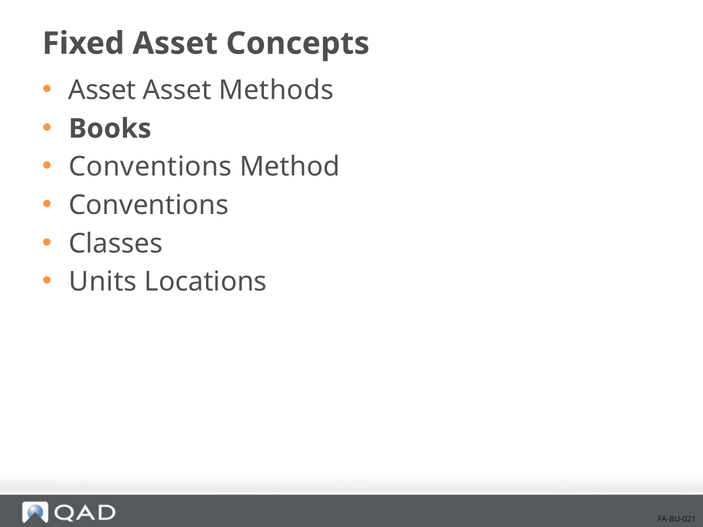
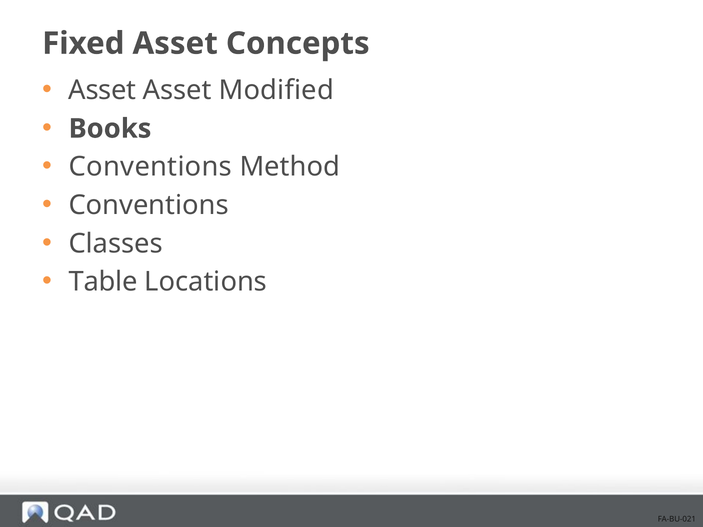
Methods: Methods -> Modified
Units: Units -> Table
